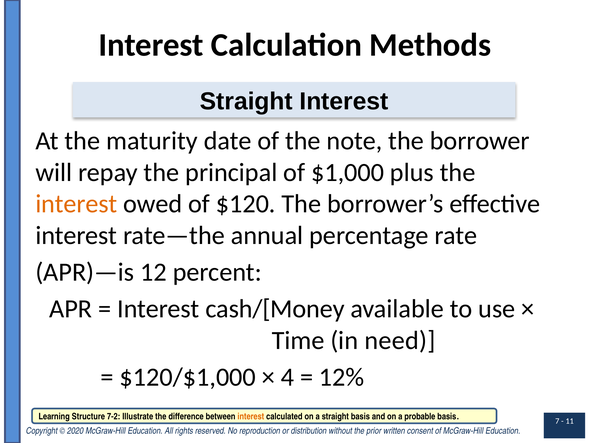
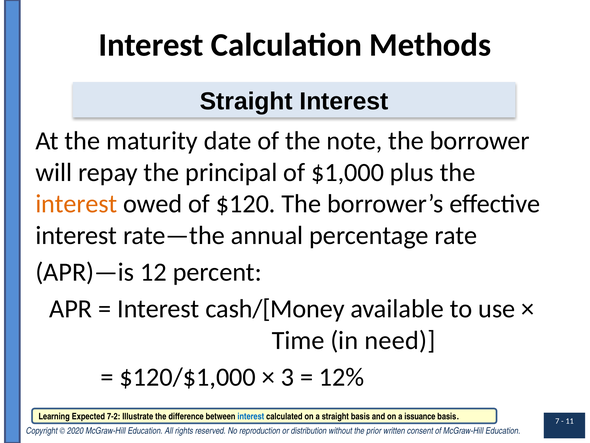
4: 4 -> 3
Structure: Structure -> Expected
interest at (251, 416) colour: orange -> blue
probable: probable -> issuance
